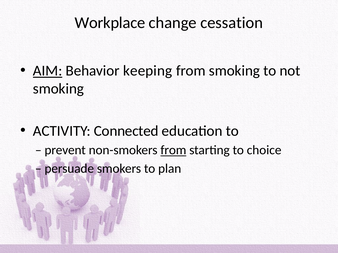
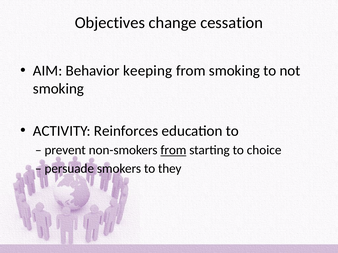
Workplace: Workplace -> Objectives
AIM underline: present -> none
Connected: Connected -> Reinforces
plan: plan -> they
